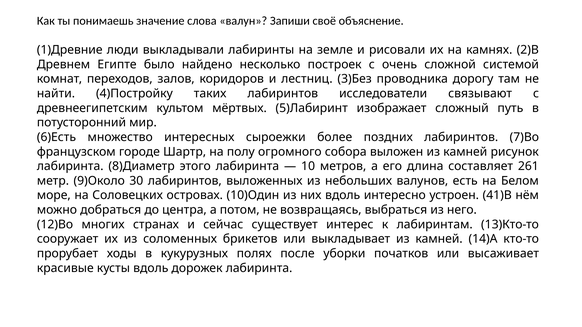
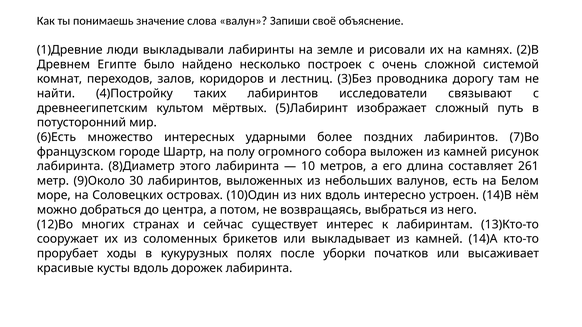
сыроежки: сыроежки -> ударными
41)В: 41)В -> 14)В
